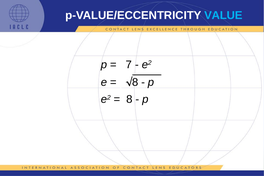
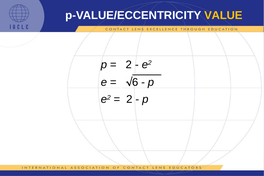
VALUE colour: light blue -> yellow
7 at (129, 65): 7 -> 2
8 at (135, 82): 8 -> 6
8 at (129, 99): 8 -> 2
